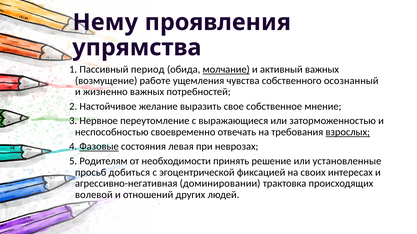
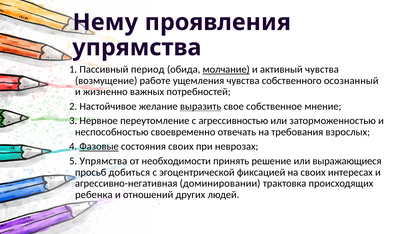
активный важных: важных -> чувства
выразить underline: none -> present
выражающиеся: выражающиеся -> агрессивностью
взрослых underline: present -> none
состояния левая: левая -> своих
5 Родителям: Родителям -> Упрямства
установленные: установленные -> выражающиеся
волевой: волевой -> ребенка
